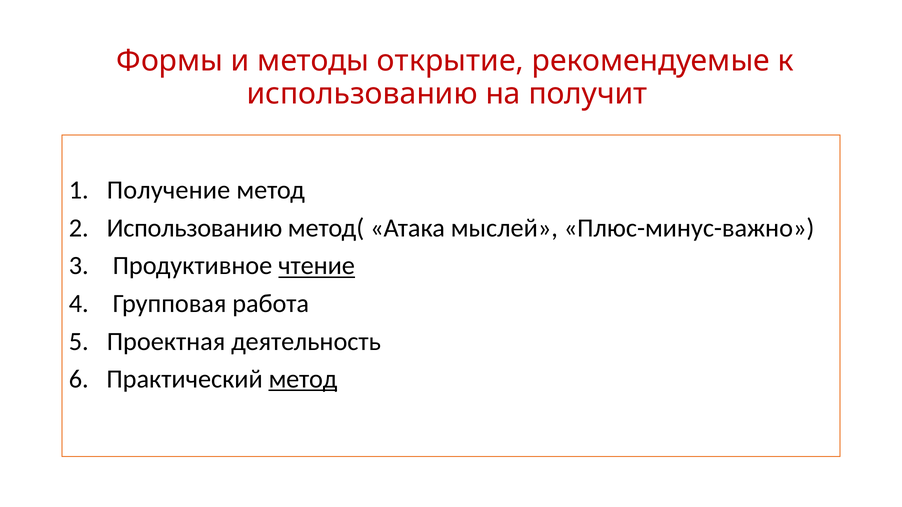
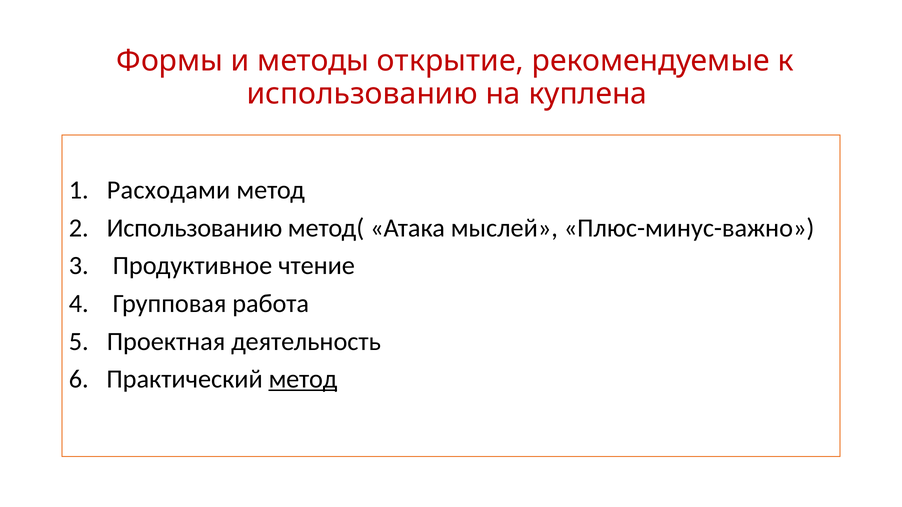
получит: получит -> куплена
Получение: Получение -> Расходами
чтение underline: present -> none
